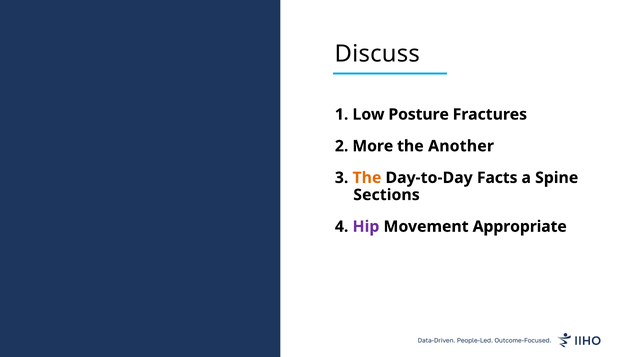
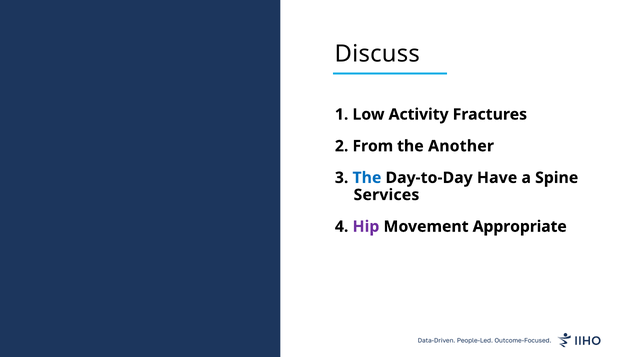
Posture: Posture -> Activity
More: More -> From
The at (367, 178) colour: orange -> blue
Facts: Facts -> Have
Sections: Sections -> Services
